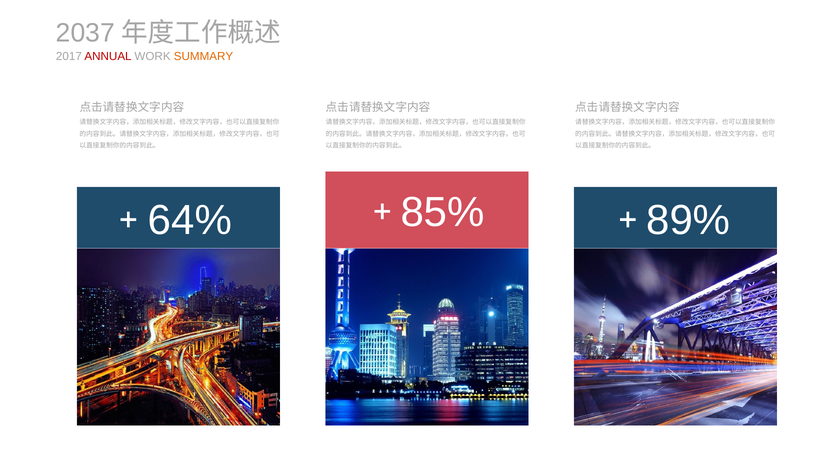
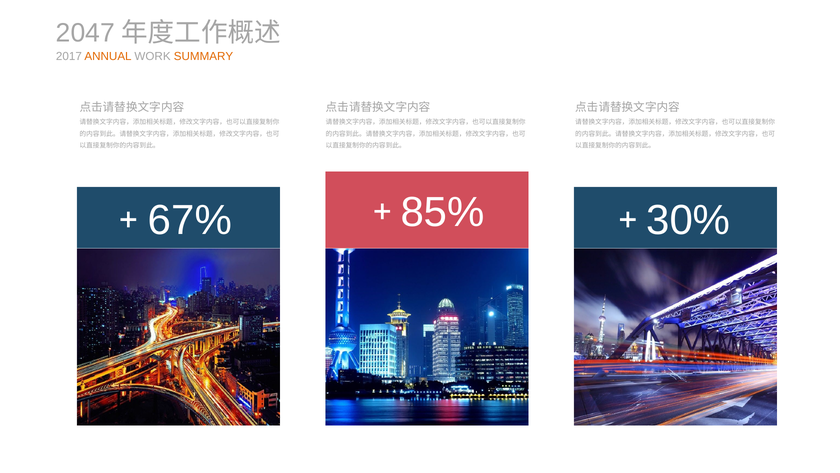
2037: 2037 -> 2047
ANNUAL colour: red -> orange
64%: 64% -> 67%
89%: 89% -> 30%
